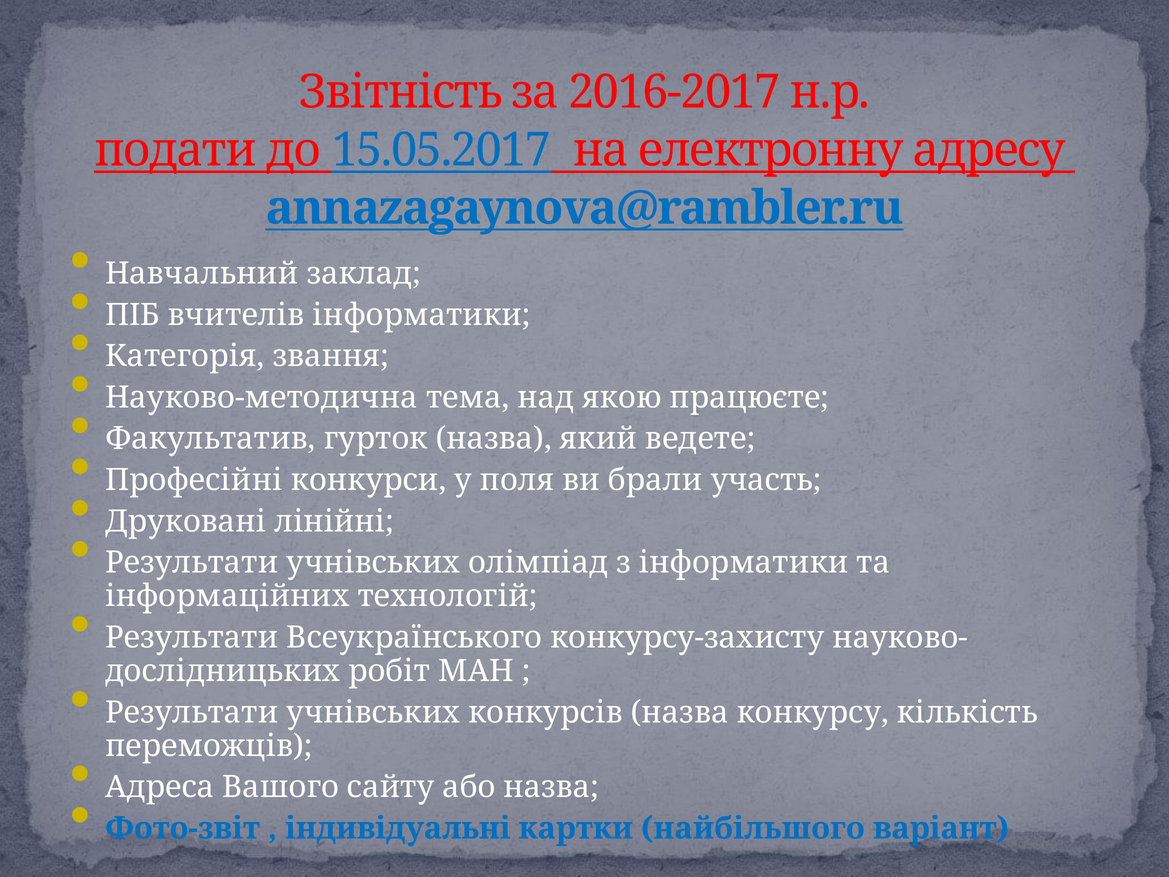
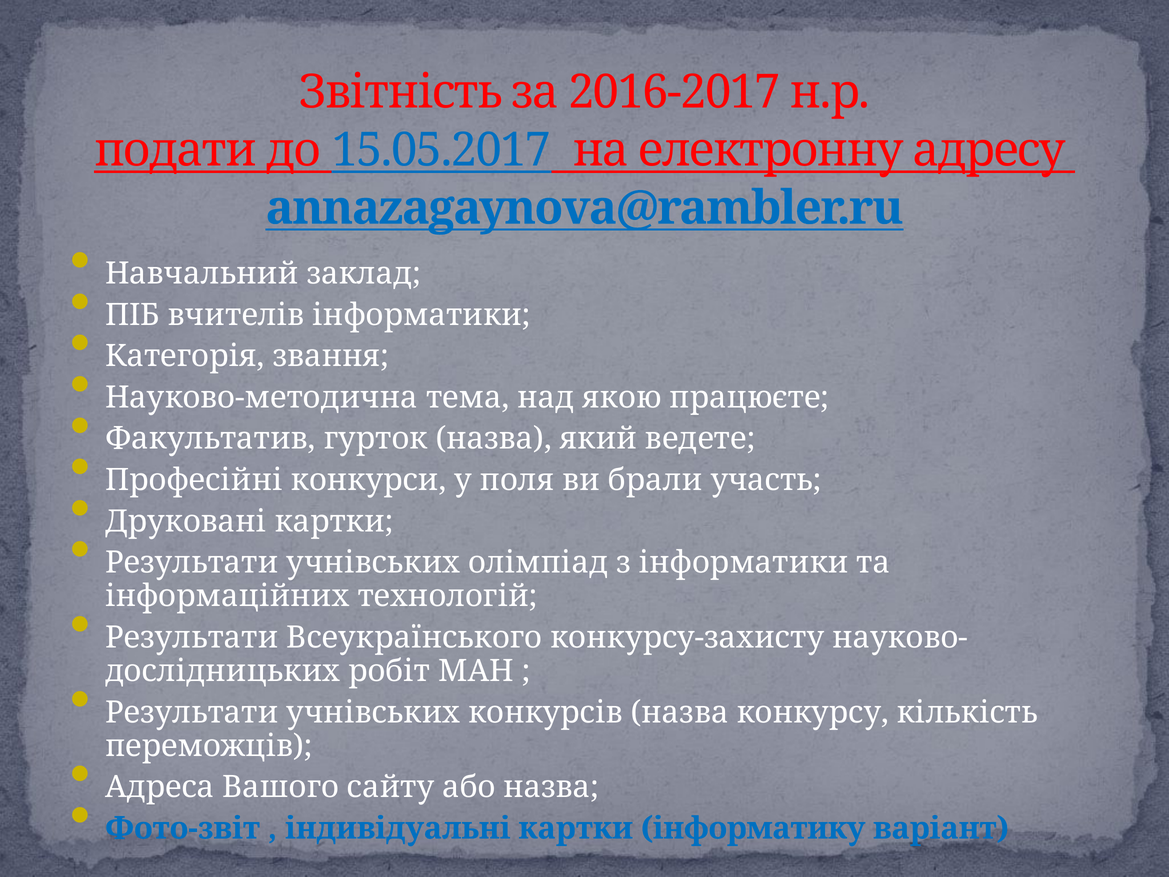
Друковані лінійні: лінійні -> картки
найбільшого: найбільшого -> інформатику
